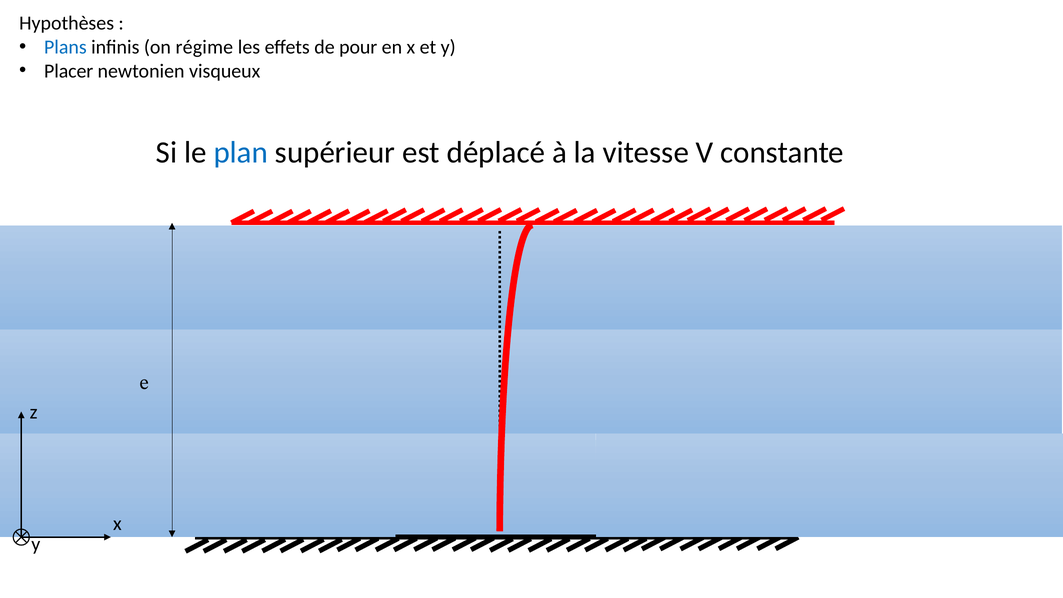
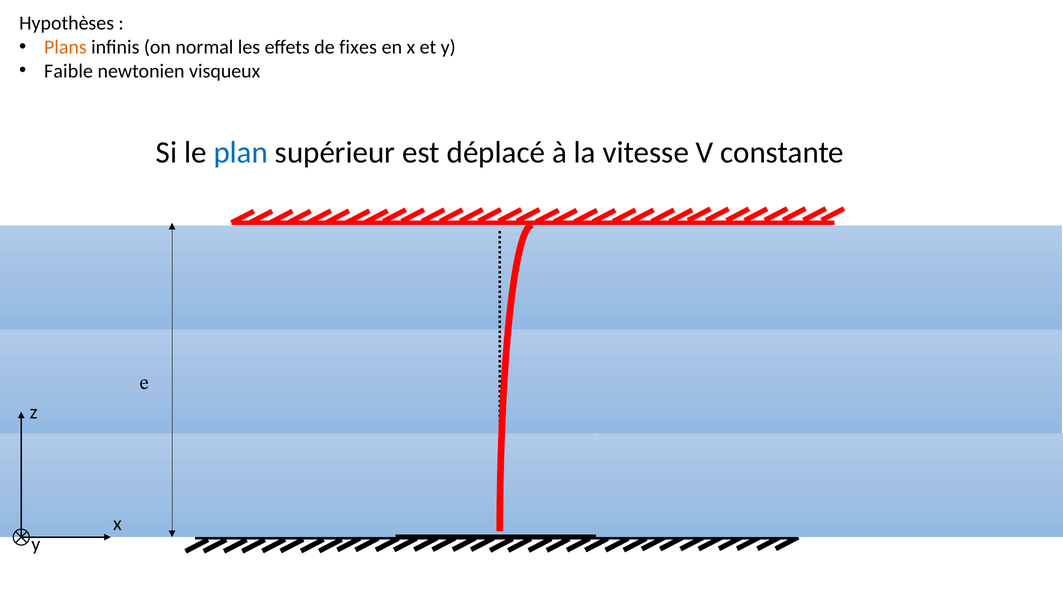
Plans colour: blue -> orange
régime: régime -> normal
pour: pour -> fixes
Placer: Placer -> Faible
